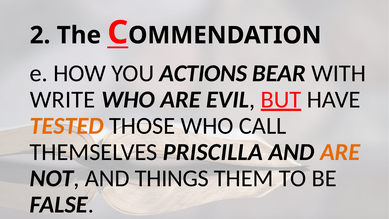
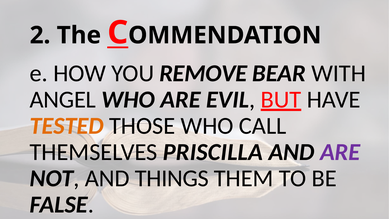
ACTIONS: ACTIONS -> REMOVE
WRITE: WRITE -> ANGEL
ARE at (340, 152) colour: orange -> purple
